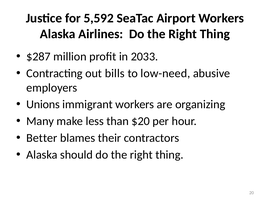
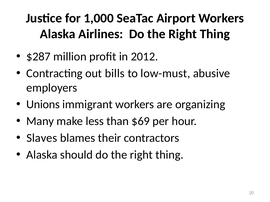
5,592: 5,592 -> 1,000
2033: 2033 -> 2012
low-need: low-need -> low-must
$20: $20 -> $69
Better: Better -> Slaves
